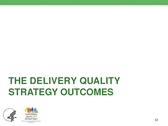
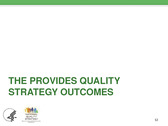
DELIVERY: DELIVERY -> PROVIDES
